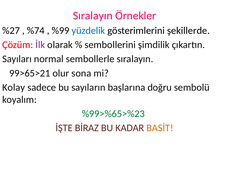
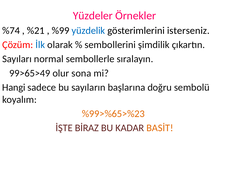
Sıralayın at (93, 16): Sıralayın -> Yüzdeler
%27: %27 -> %74
%74: %74 -> %21
şekillerde: şekillerde -> isterseniz
İlk colour: purple -> blue
99>65>21: 99>65>21 -> 99>65>49
Kolay: Kolay -> Hangi
%99>%65>%23 colour: green -> orange
